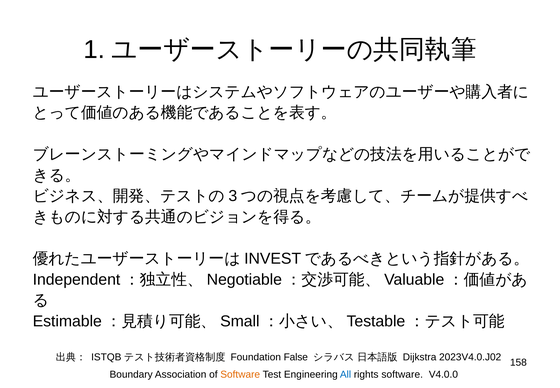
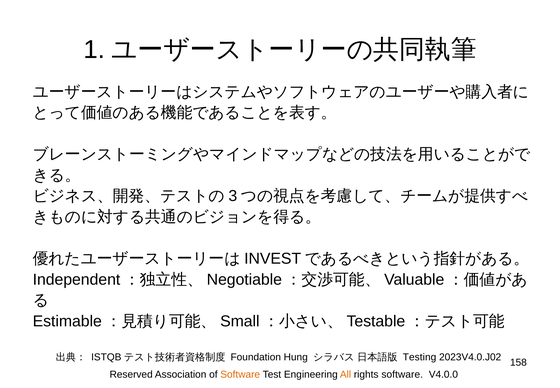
False: False -> Hung
Dijkstra: Dijkstra -> Testing
Boundary: Boundary -> Reserved
All colour: blue -> orange
